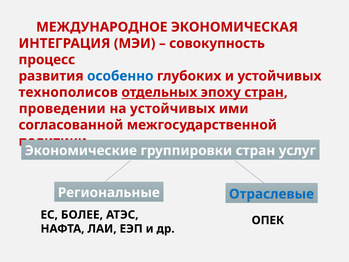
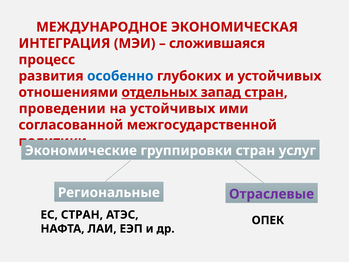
совокупность: совокупность -> сложившаяся
технополисов: технополисов -> отношениями
эпоху: эпоху -> запад
Отраслевые colour: blue -> purple
ЕС БОЛЕЕ: БОЛЕЕ -> СТРАН
